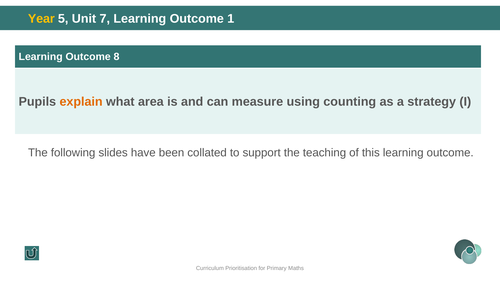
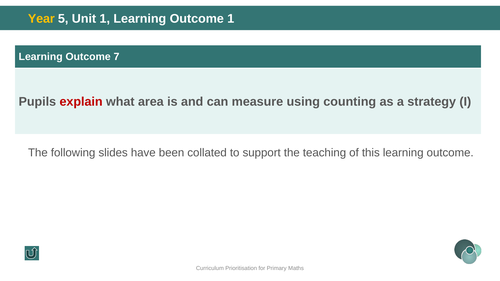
Unit 7: 7 -> 1
8: 8 -> 7
explain colour: orange -> red
